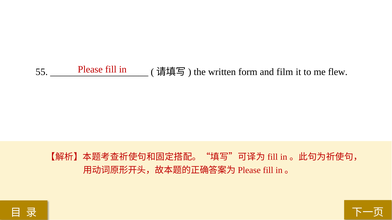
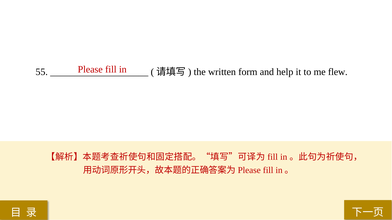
film: film -> help
